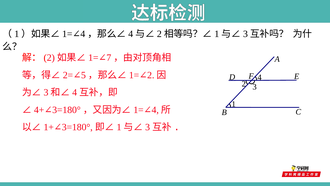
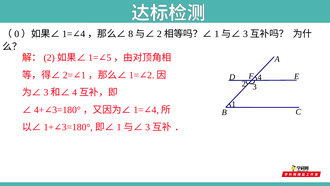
4 at (131, 34): 4 -> 8
1 at (17, 34): 1 -> 0
7: 7 -> 5
5 at (83, 75): 5 -> 1
